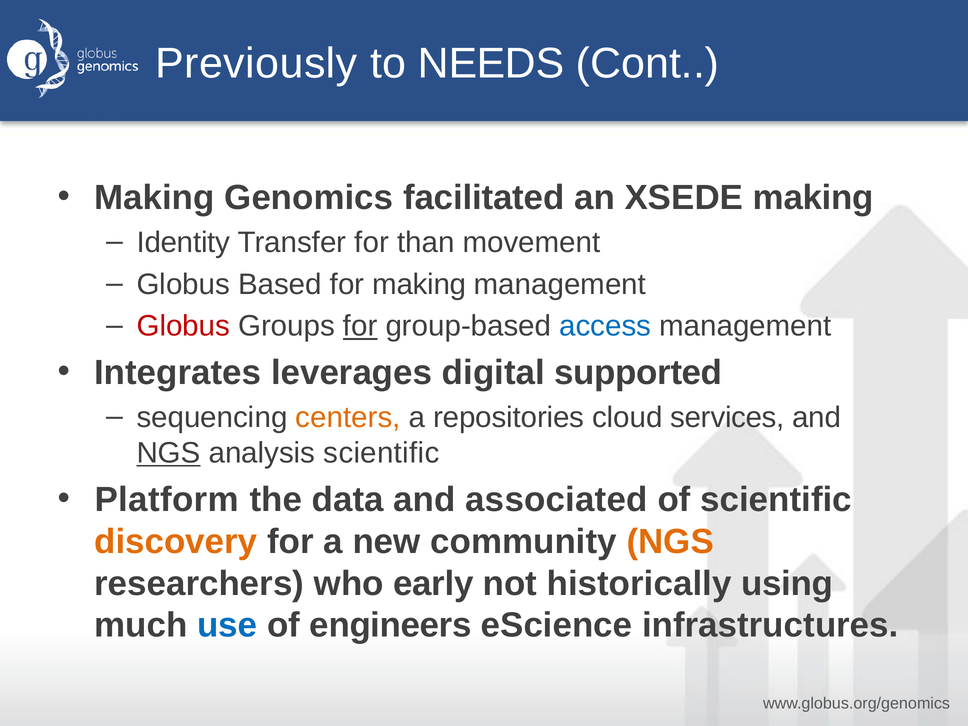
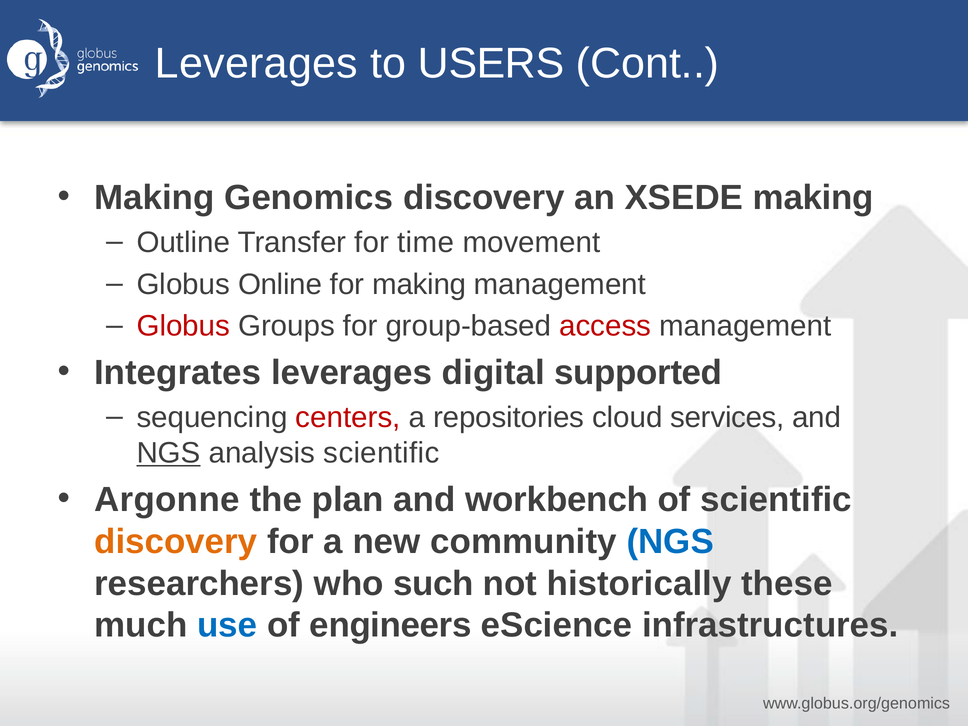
Previously at (256, 64): Previously -> Leverages
NEEDS: NEEDS -> USERS
Genomics facilitated: facilitated -> discovery
Identity: Identity -> Outline
than: than -> time
Based: Based -> Online
for at (360, 326) underline: present -> none
access colour: blue -> red
centers colour: orange -> red
Platform: Platform -> Argonne
data: data -> plan
associated: associated -> workbench
NGS at (670, 542) colour: orange -> blue
early: early -> such
using: using -> these
